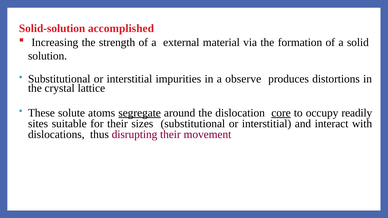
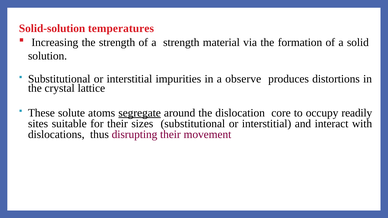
accomplished: accomplished -> temperatures
a external: external -> strength
core underline: present -> none
